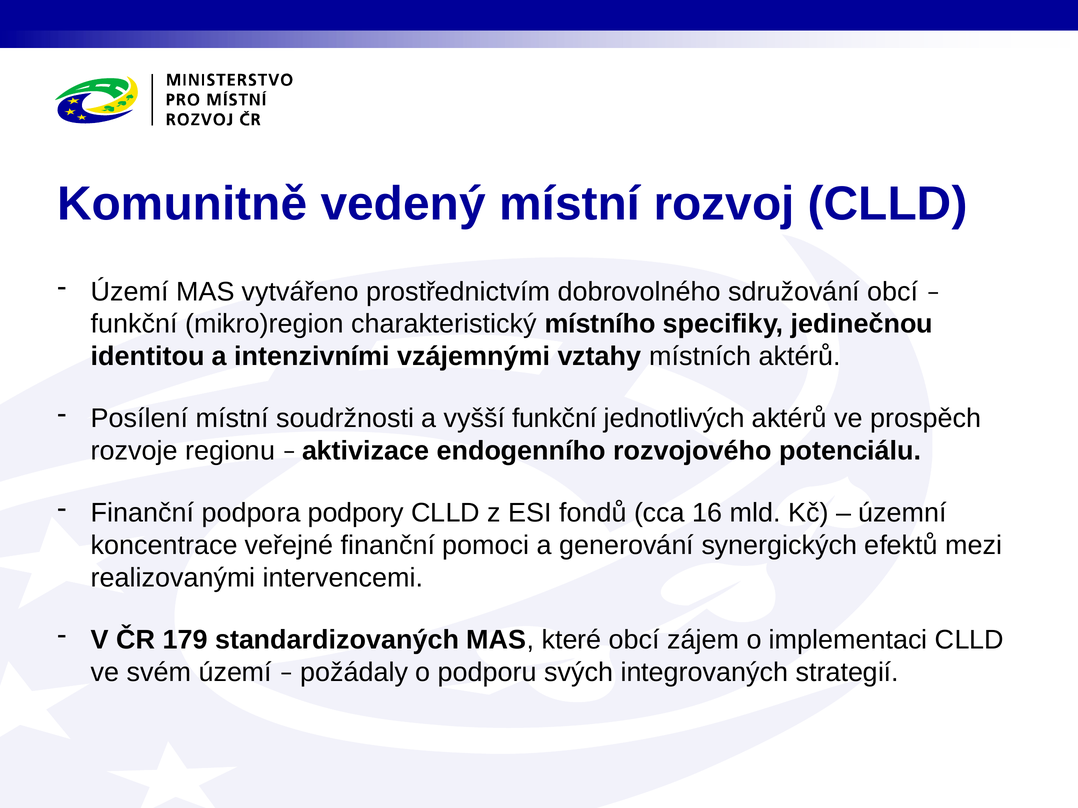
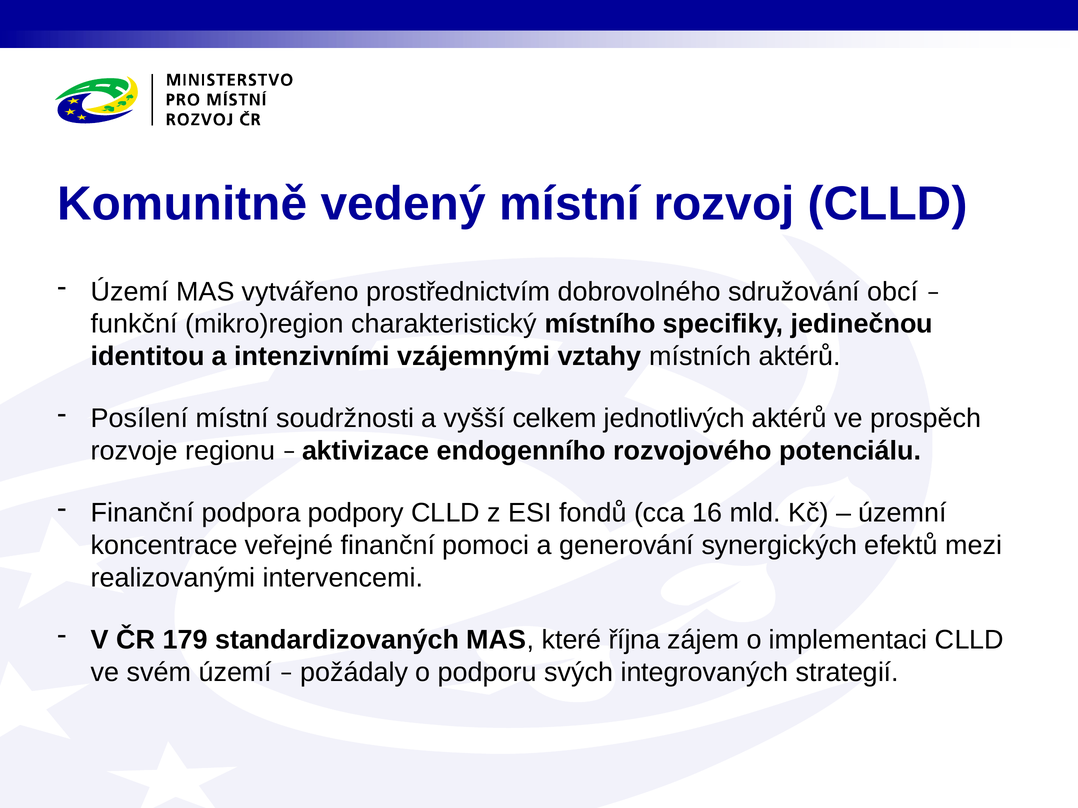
vyšší funkční: funkční -> celkem
které obcí: obcí -> října
